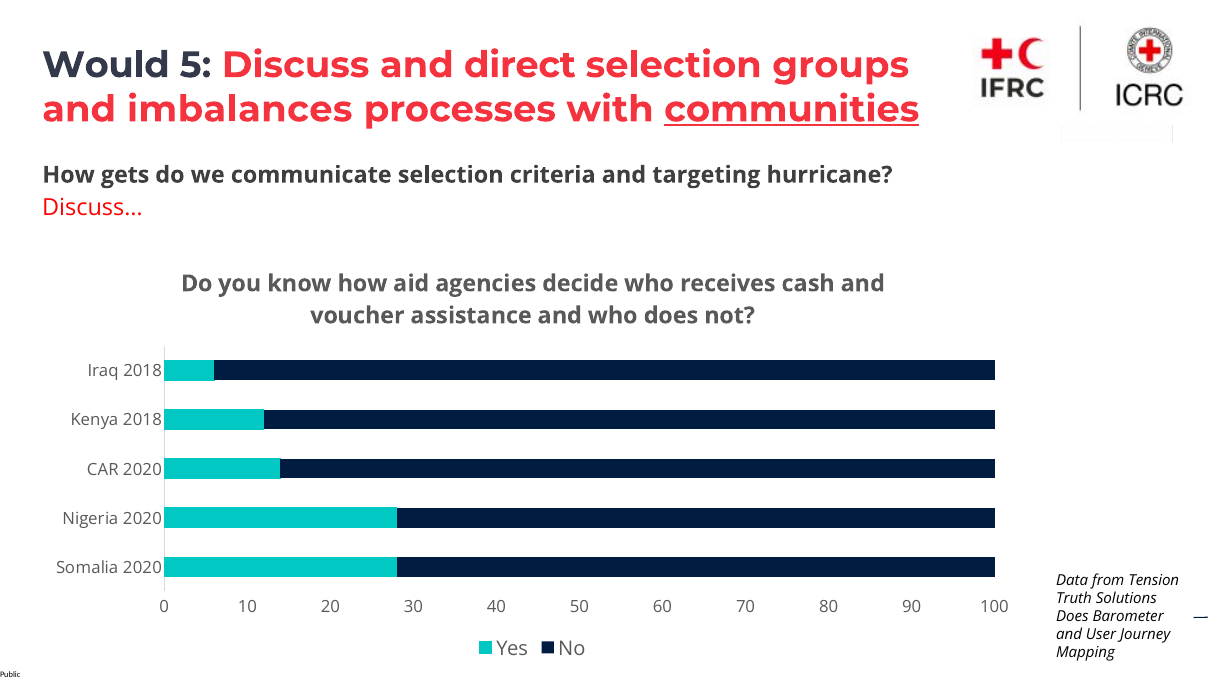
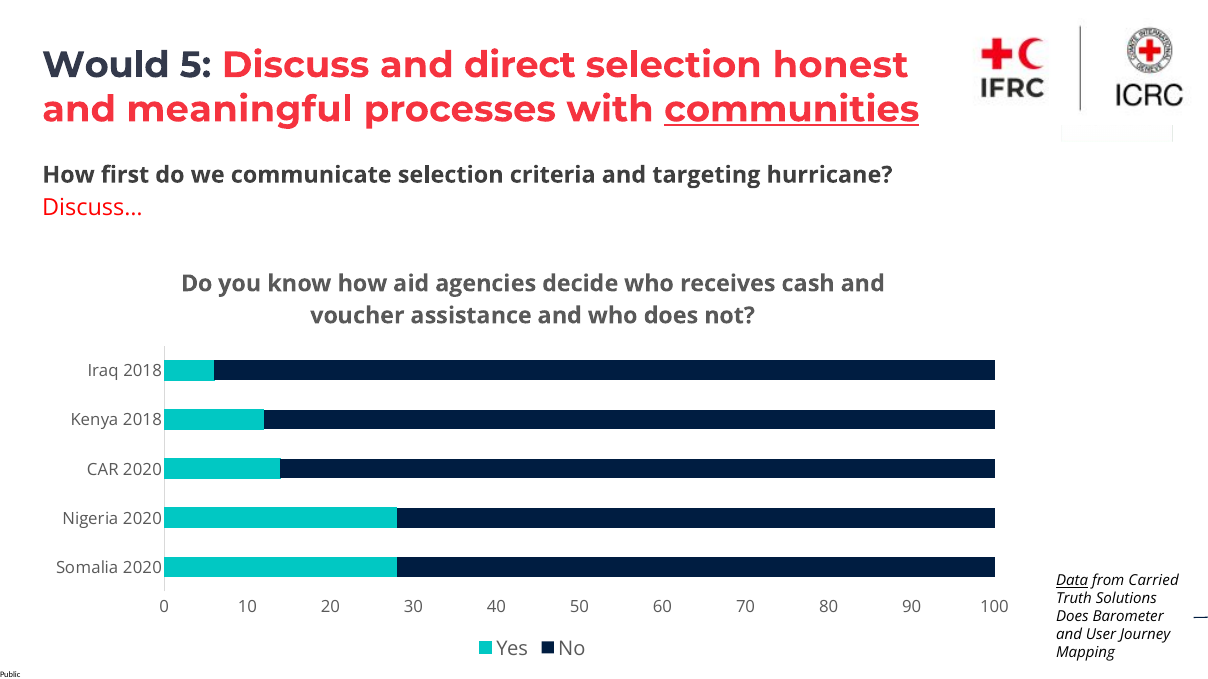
groups: groups -> honest
imbalances: imbalances -> meaningful
gets: gets -> first
Data underline: none -> present
Tension: Tension -> Carried
